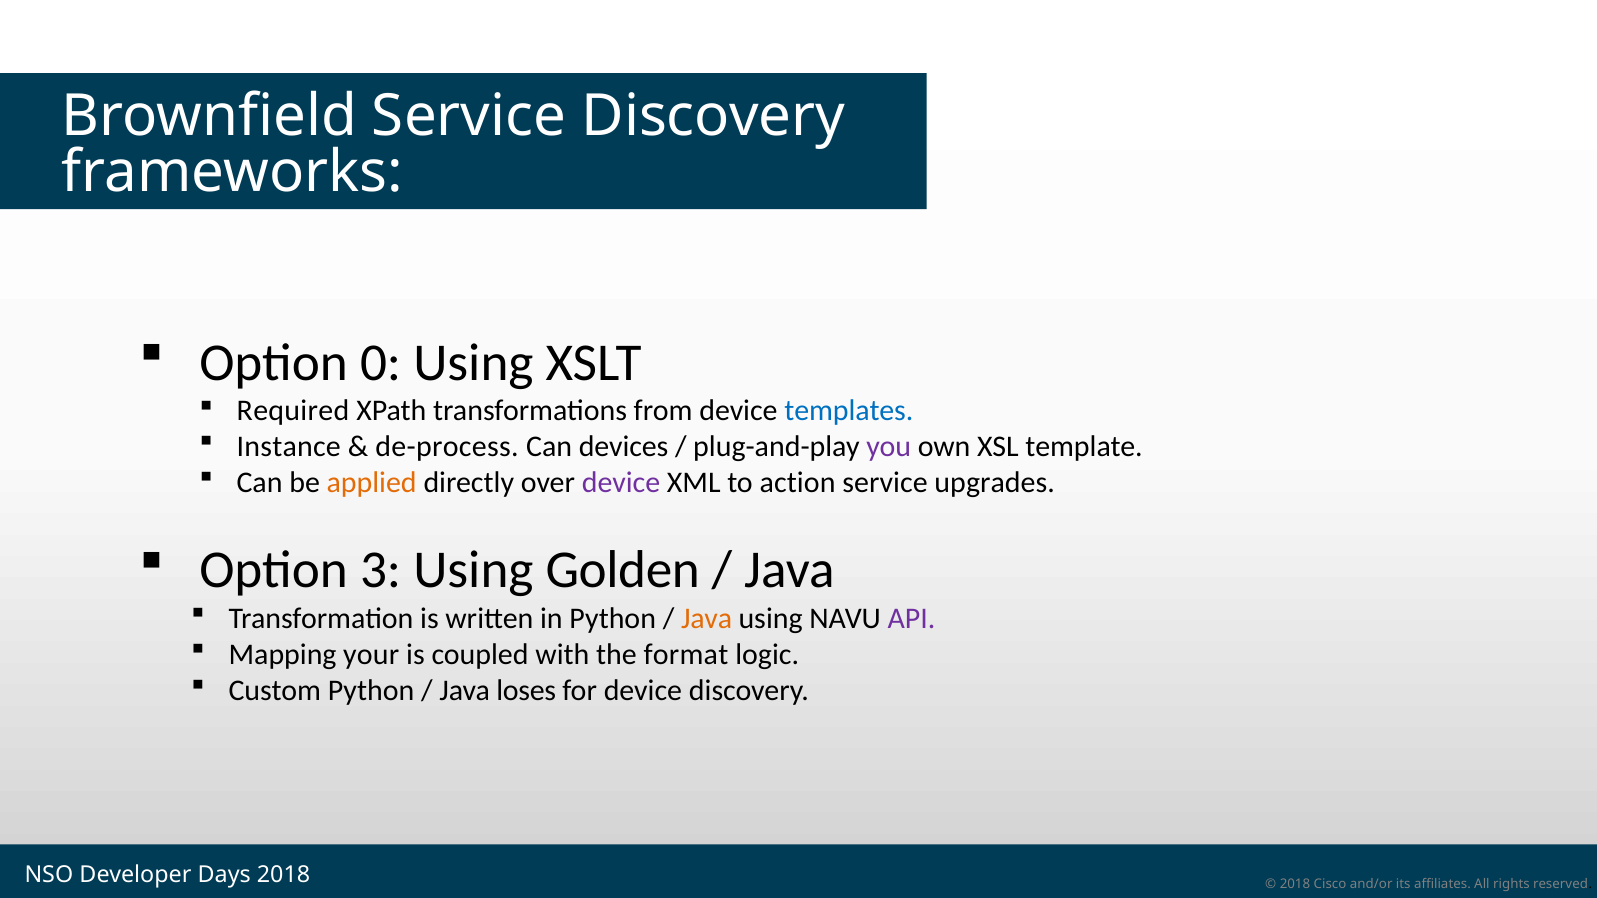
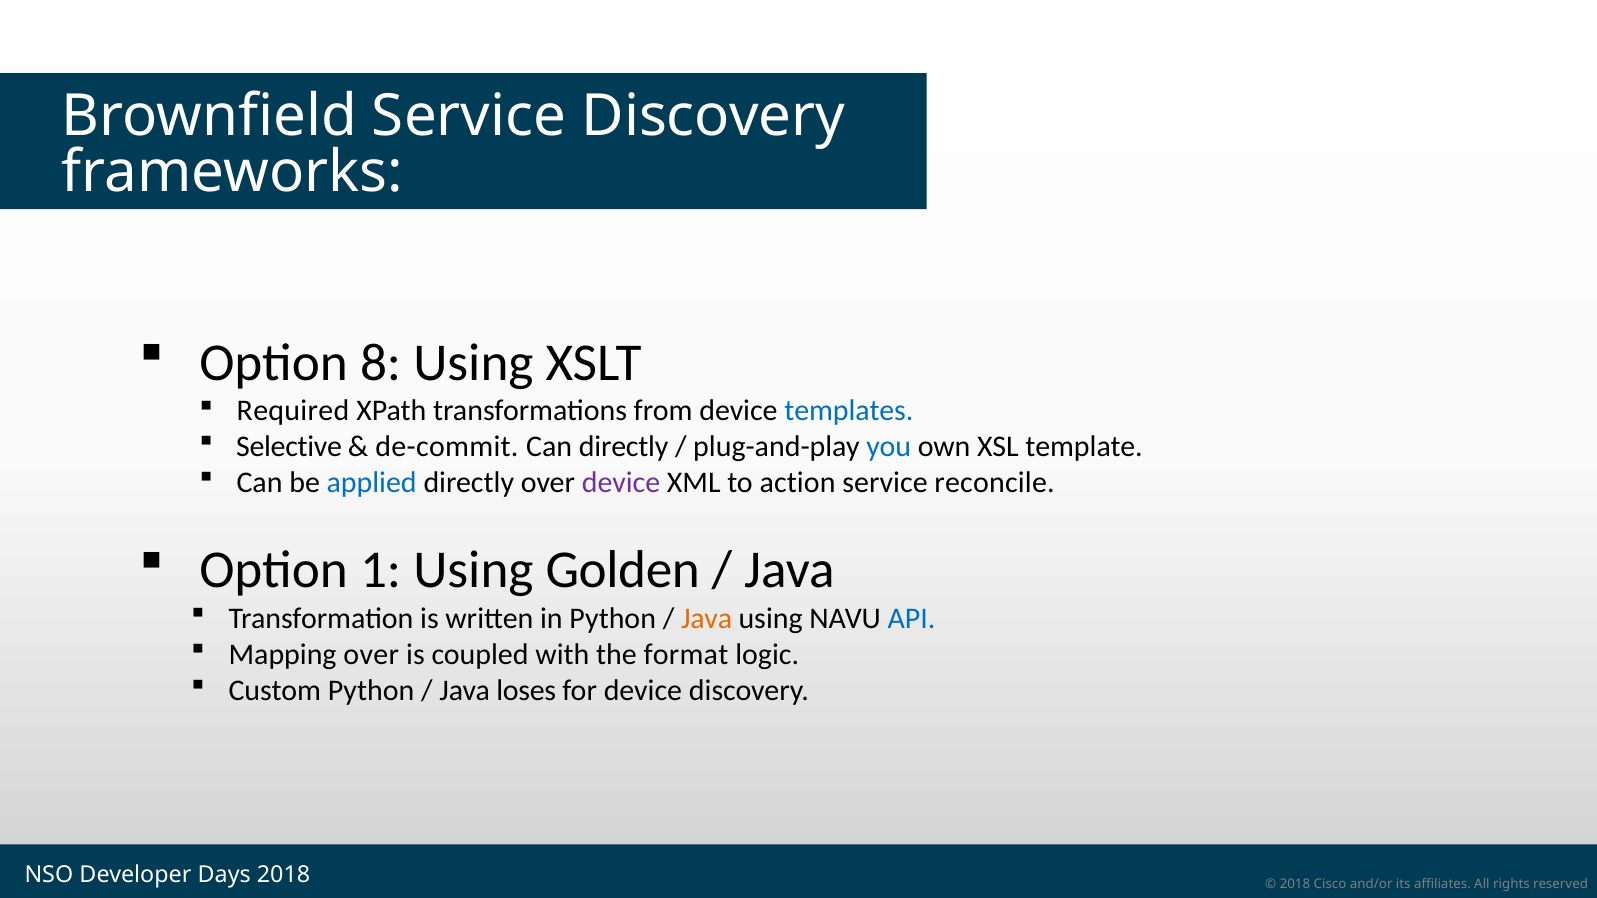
0: 0 -> 8
Instance: Instance -> Selective
de-process: de-process -> de-commit
Can devices: devices -> directly
you colour: purple -> blue
applied colour: orange -> blue
upgrades: upgrades -> reconcile
3: 3 -> 1
API colour: purple -> blue
Mapping your: your -> over
